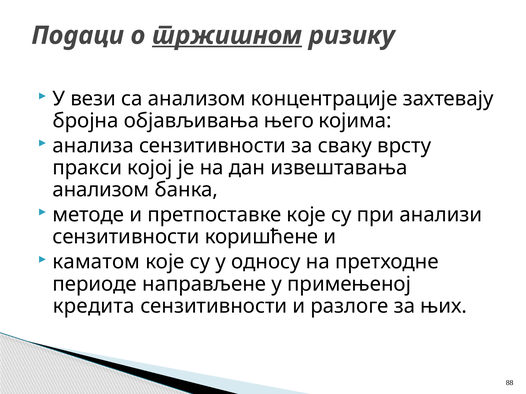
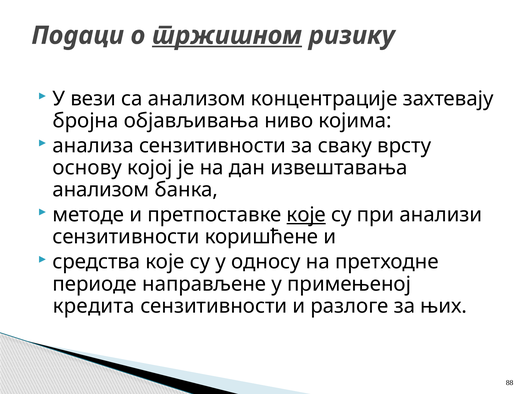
њего: њего -> ниво
пракси: пракси -> основу
које at (306, 215) underline: none -> present
каматом: каматом -> средства
